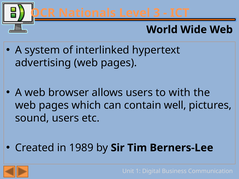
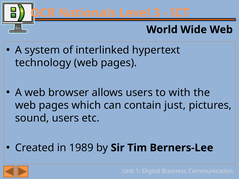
advertising: advertising -> technology
well: well -> just
